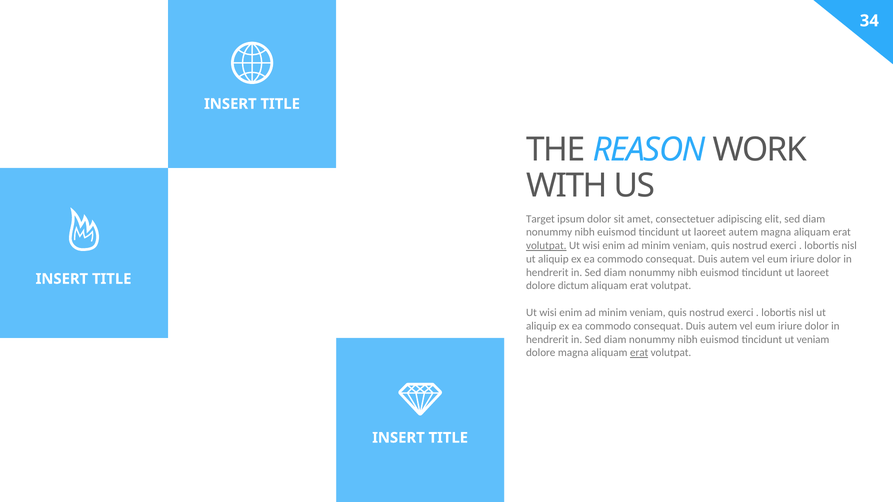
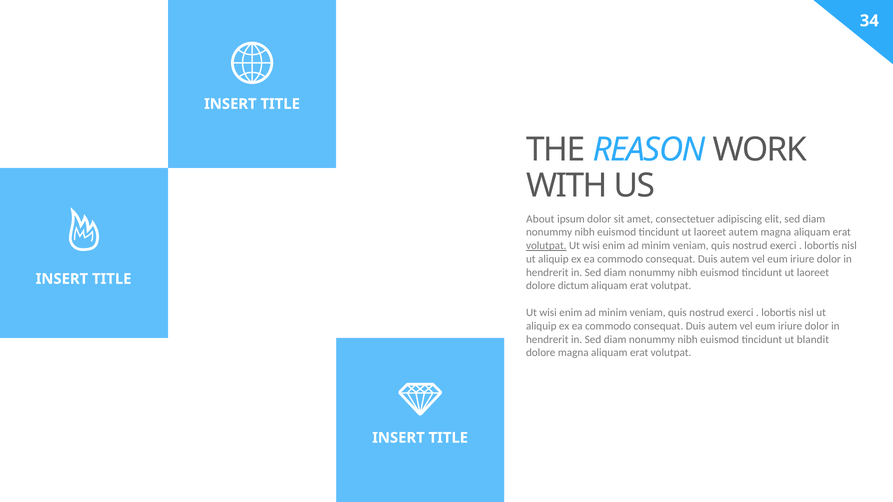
Target: Target -> About
ut veniam: veniam -> blandit
erat at (639, 353) underline: present -> none
